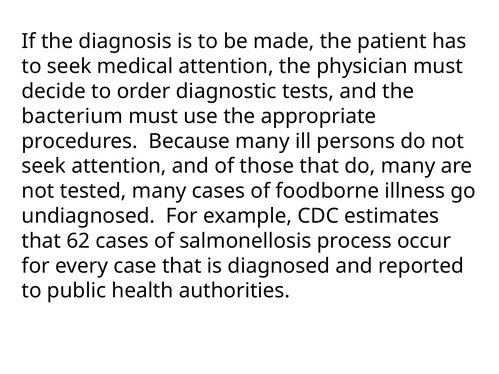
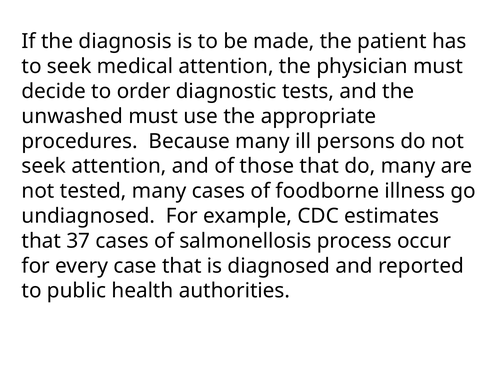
bacterium: bacterium -> unwashed
62: 62 -> 37
